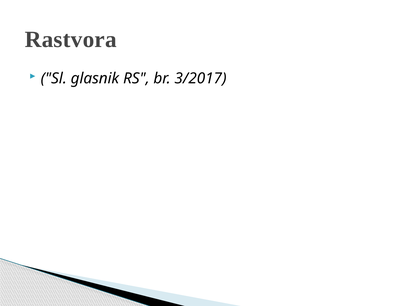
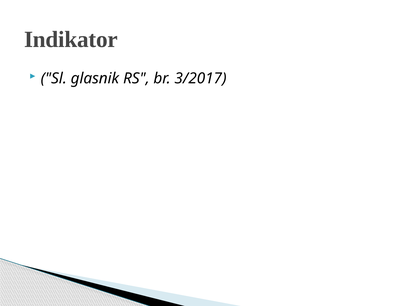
Rastvora: Rastvora -> Indikator
